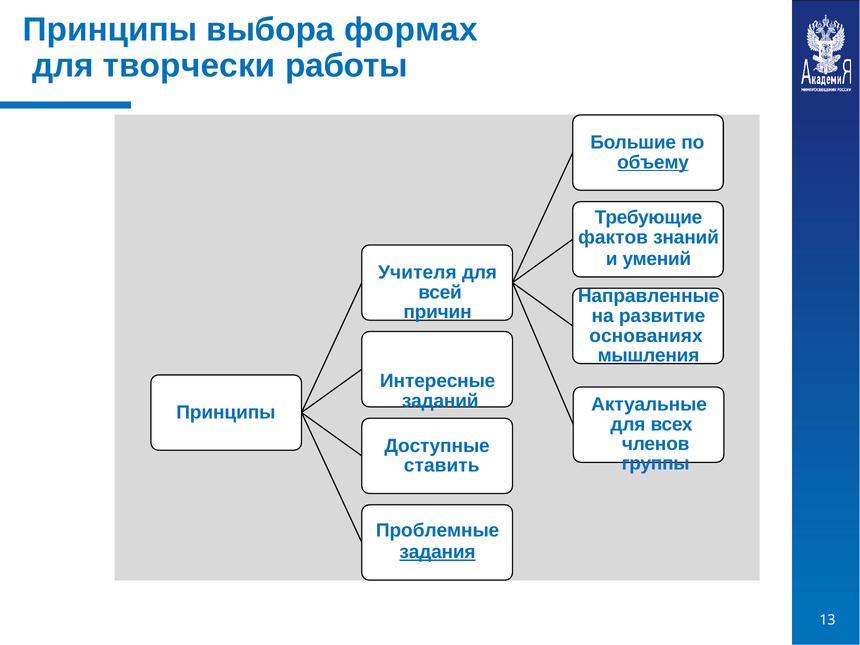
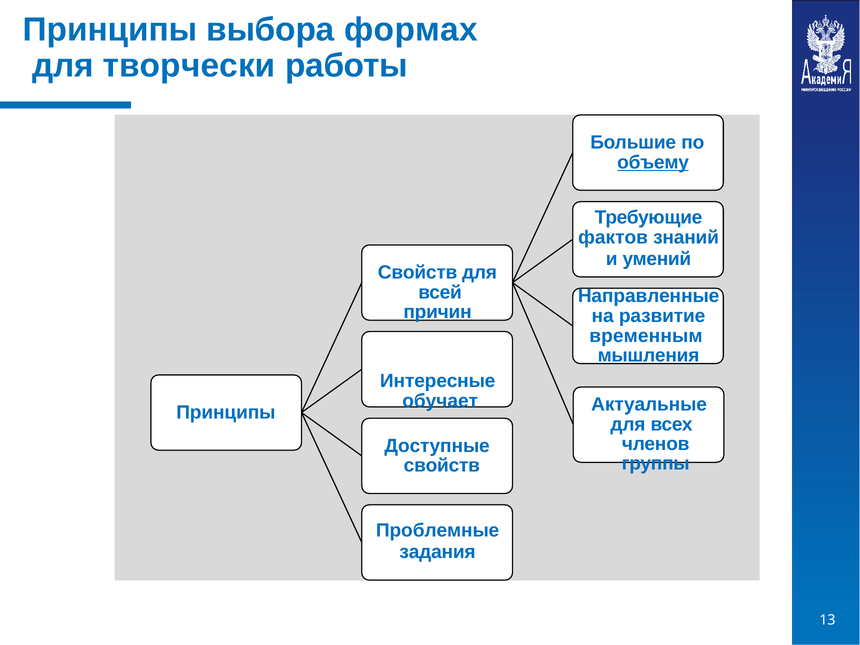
Учителя at (417, 272): Учителя -> Свойств
основаниях: основаниях -> временным
заданий: заданий -> обучает
ставить at (442, 466): ставить -> свойств
задания underline: present -> none
